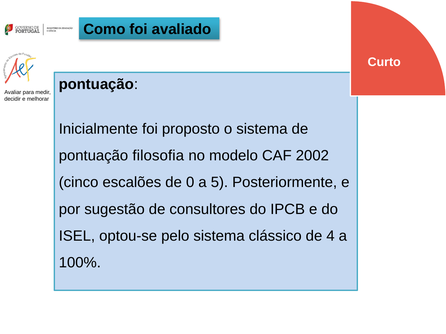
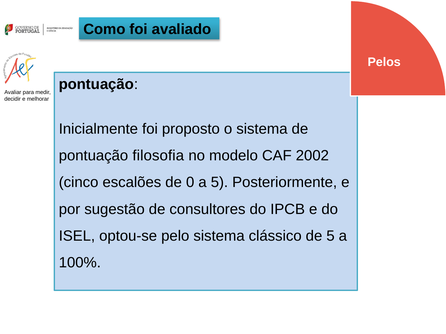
Curto: Curto -> Pelos
de 4: 4 -> 5
